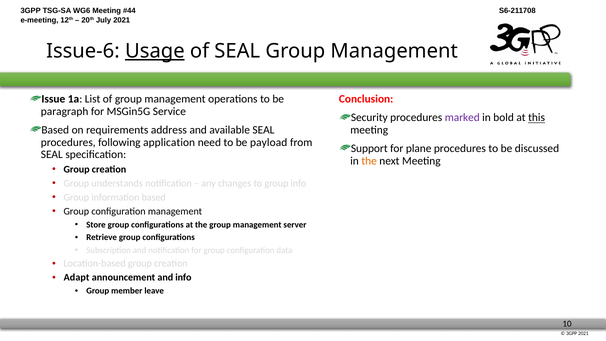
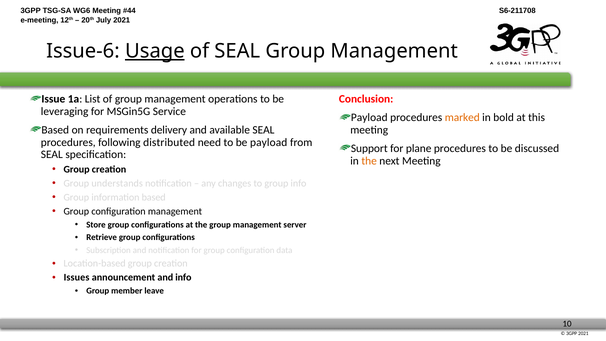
paragraph: paragraph -> leveraging
Security at (369, 118): Security -> Payload
marked colour: purple -> orange
this underline: present -> none
address: address -> delivery
application: application -> distributed
Adapt: Adapt -> Issues
